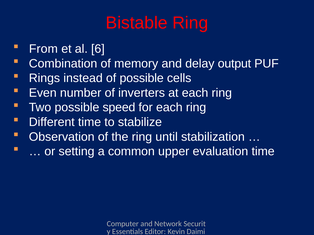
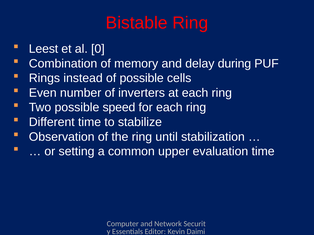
From: From -> Leest
6: 6 -> 0
output: output -> during
